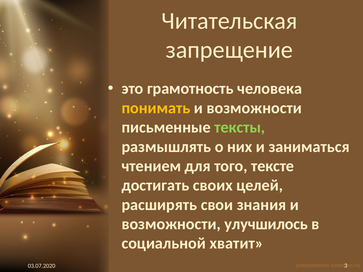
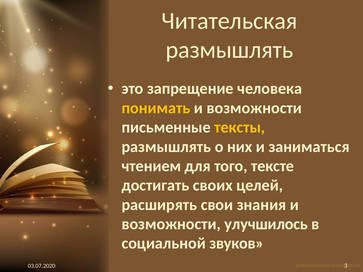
запрещение at (229, 50): запрещение -> размышлять
грамотность: грамотность -> запрещение
тексты colour: light green -> yellow
хватит: хватит -> звуков
